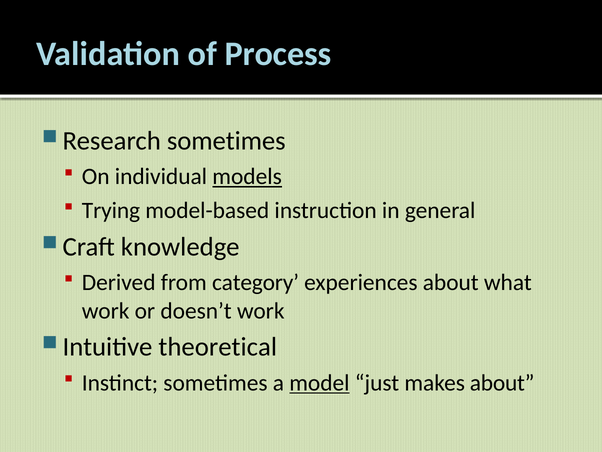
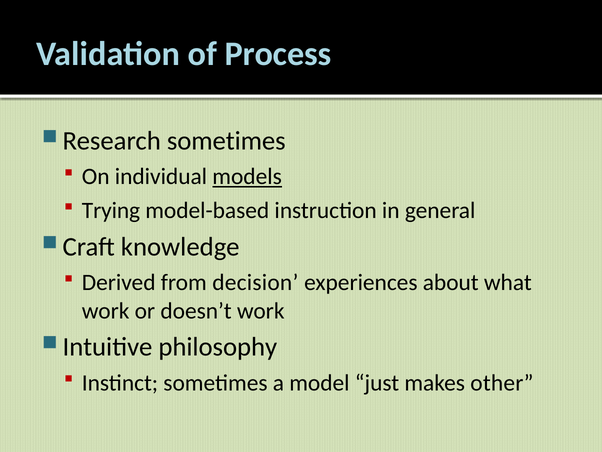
category: category -> decision
theoretical: theoretical -> philosophy
model underline: present -> none
makes about: about -> other
